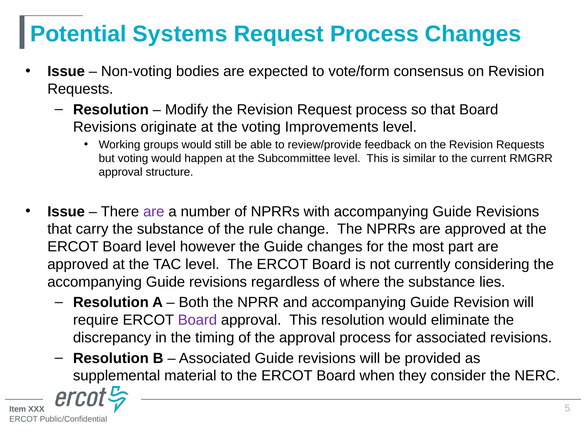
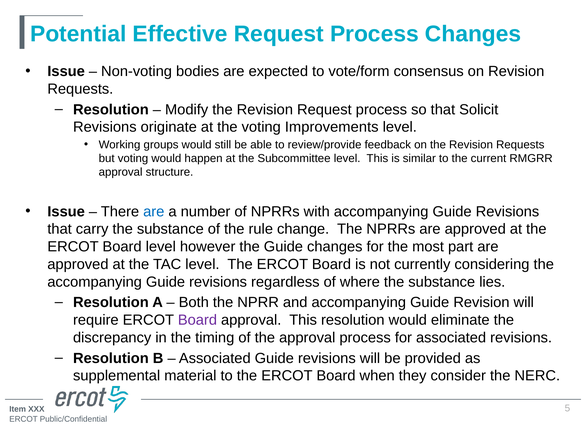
Systems: Systems -> Effective
that Board: Board -> Solicit
are at (154, 212) colour: purple -> blue
